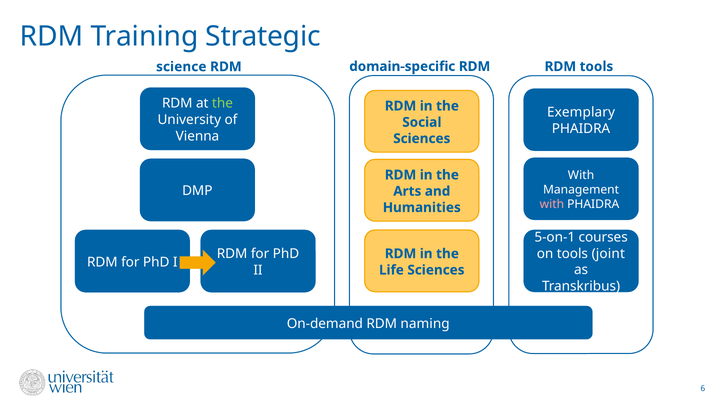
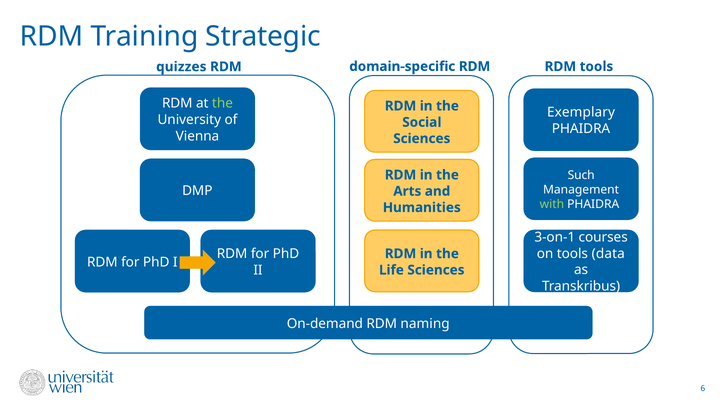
science: science -> quizzes
With at (581, 175): With -> Such
with at (552, 204) colour: pink -> light green
5-on-1: 5-on-1 -> 3-on-1
joint: joint -> data
